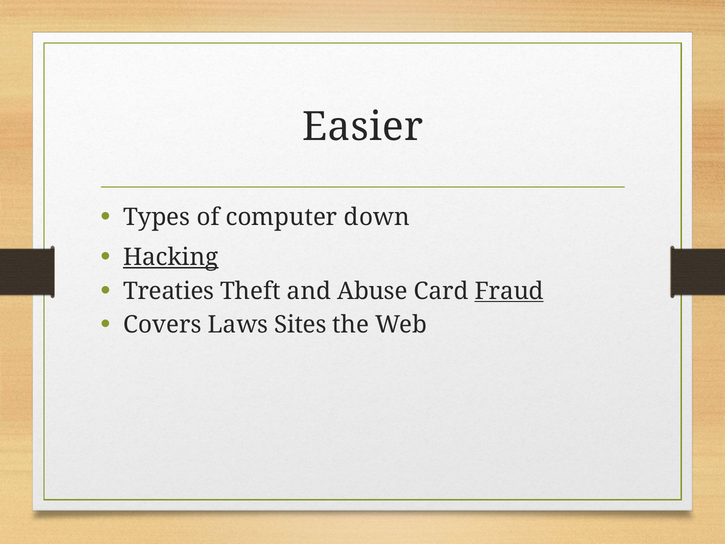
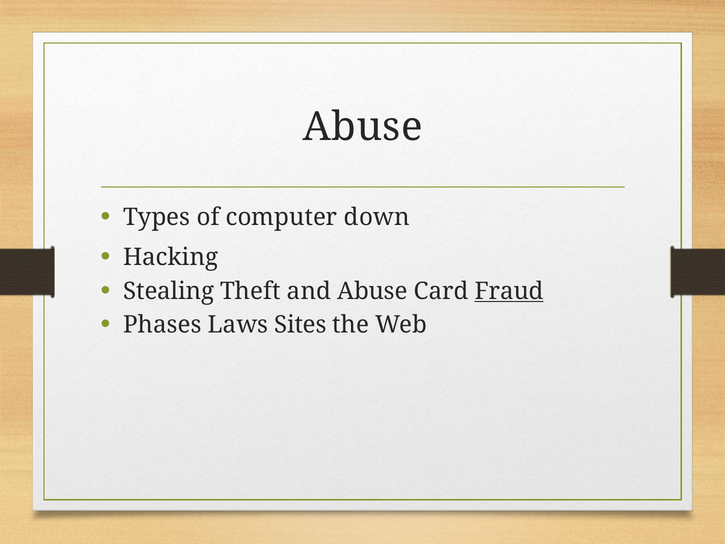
Easier at (363, 127): Easier -> Abuse
Hacking underline: present -> none
Treaties: Treaties -> Stealing
Covers: Covers -> Phases
